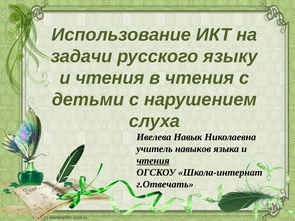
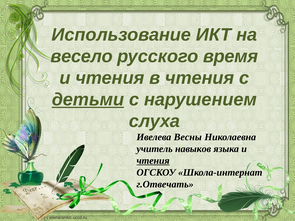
задачи: задачи -> весело
языку: языку -> время
детьми underline: none -> present
Навык: Навык -> Весны
